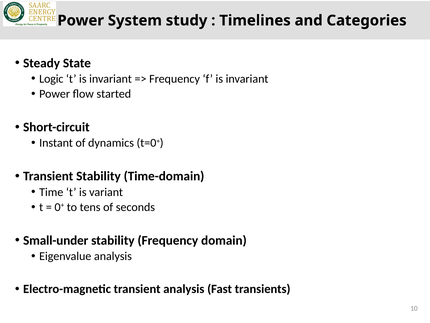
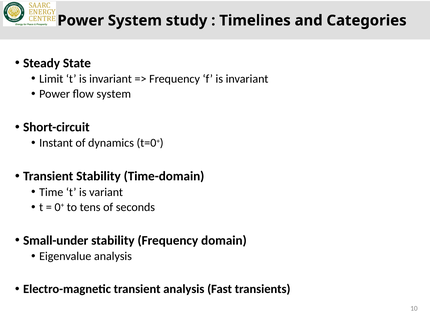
Logic: Logic -> Limit
flow started: started -> system
